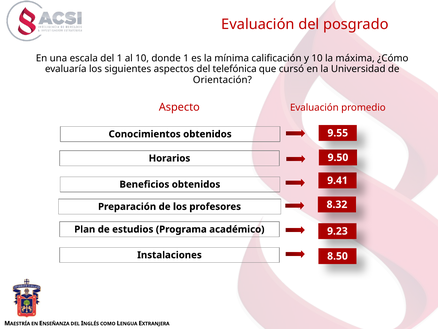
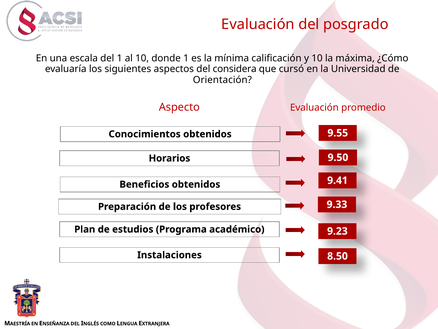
telefónica: telefónica -> considera
8.32: 8.32 -> 9.33
